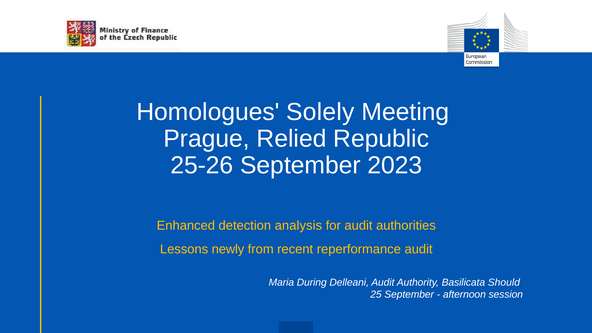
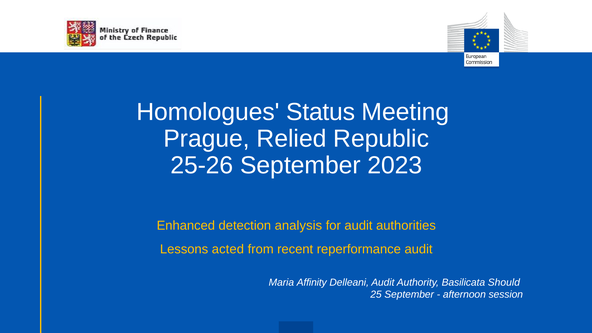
Solely: Solely -> Status
newly: newly -> acted
During: During -> Affinity
